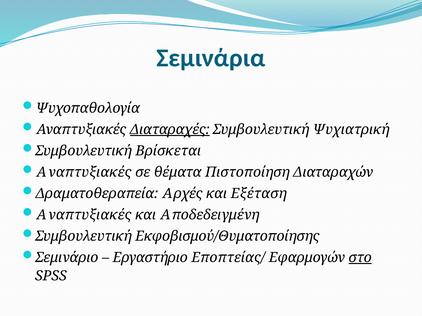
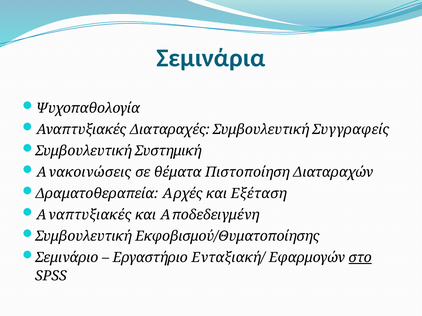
Διαταραχές underline: present -> none
Ψυχιατρική: Ψυχιατρική -> Συγγραφείς
Βρίσκεται: Βρίσκεται -> Συστημική
Αναπτυξιακές at (84, 172): Αναπτυξιακές -> Ανακοινώσεις
Εποπτείας/: Εποπτείας/ -> Ενταξιακή/
